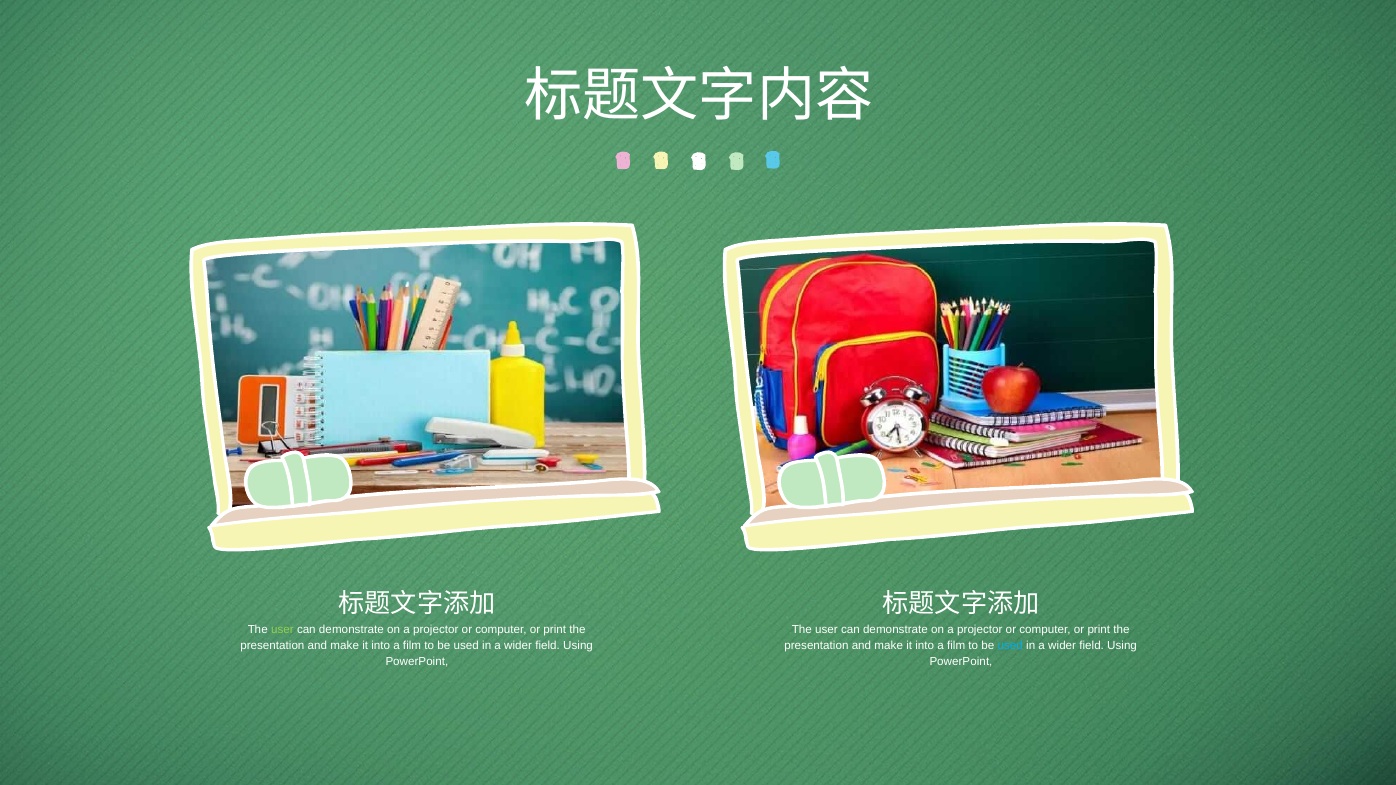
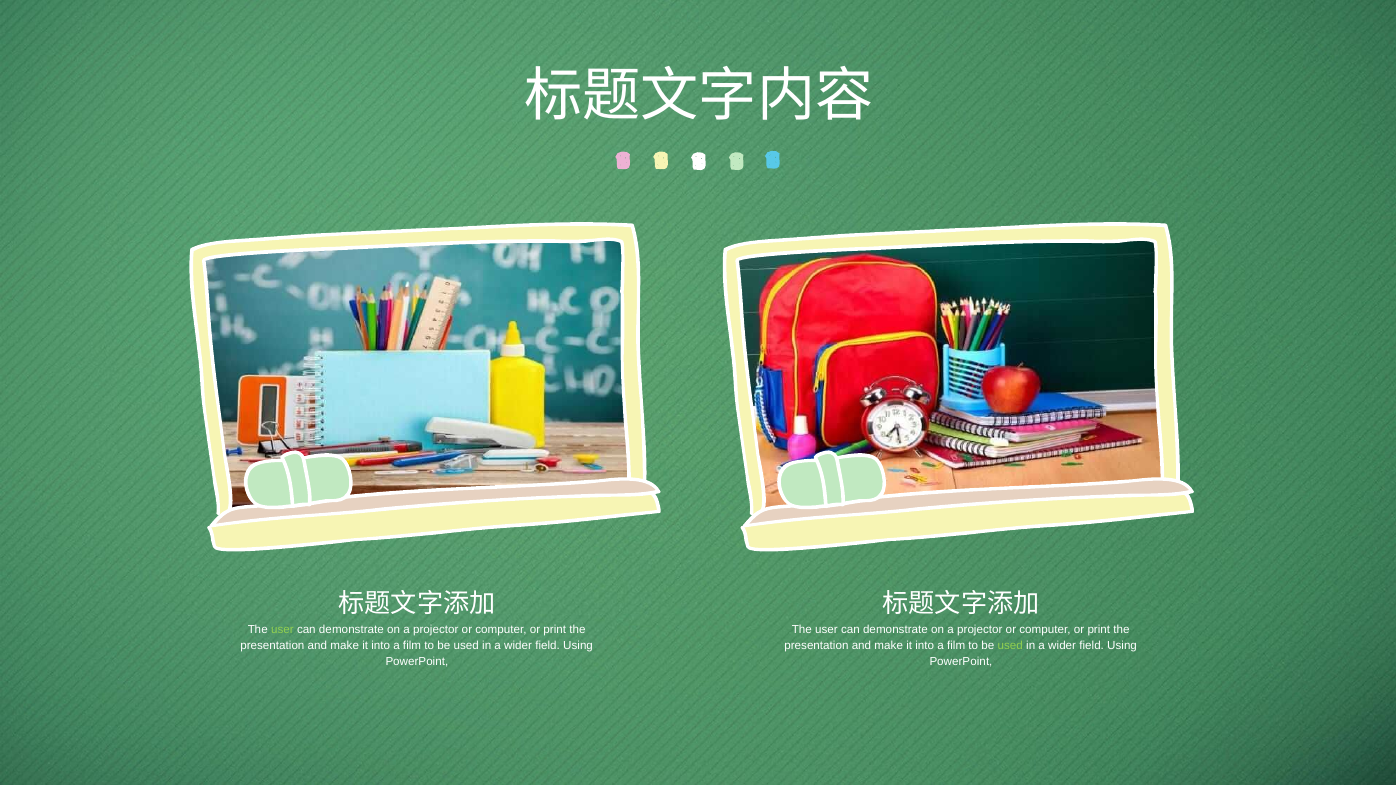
used at (1010, 646) colour: light blue -> light green
